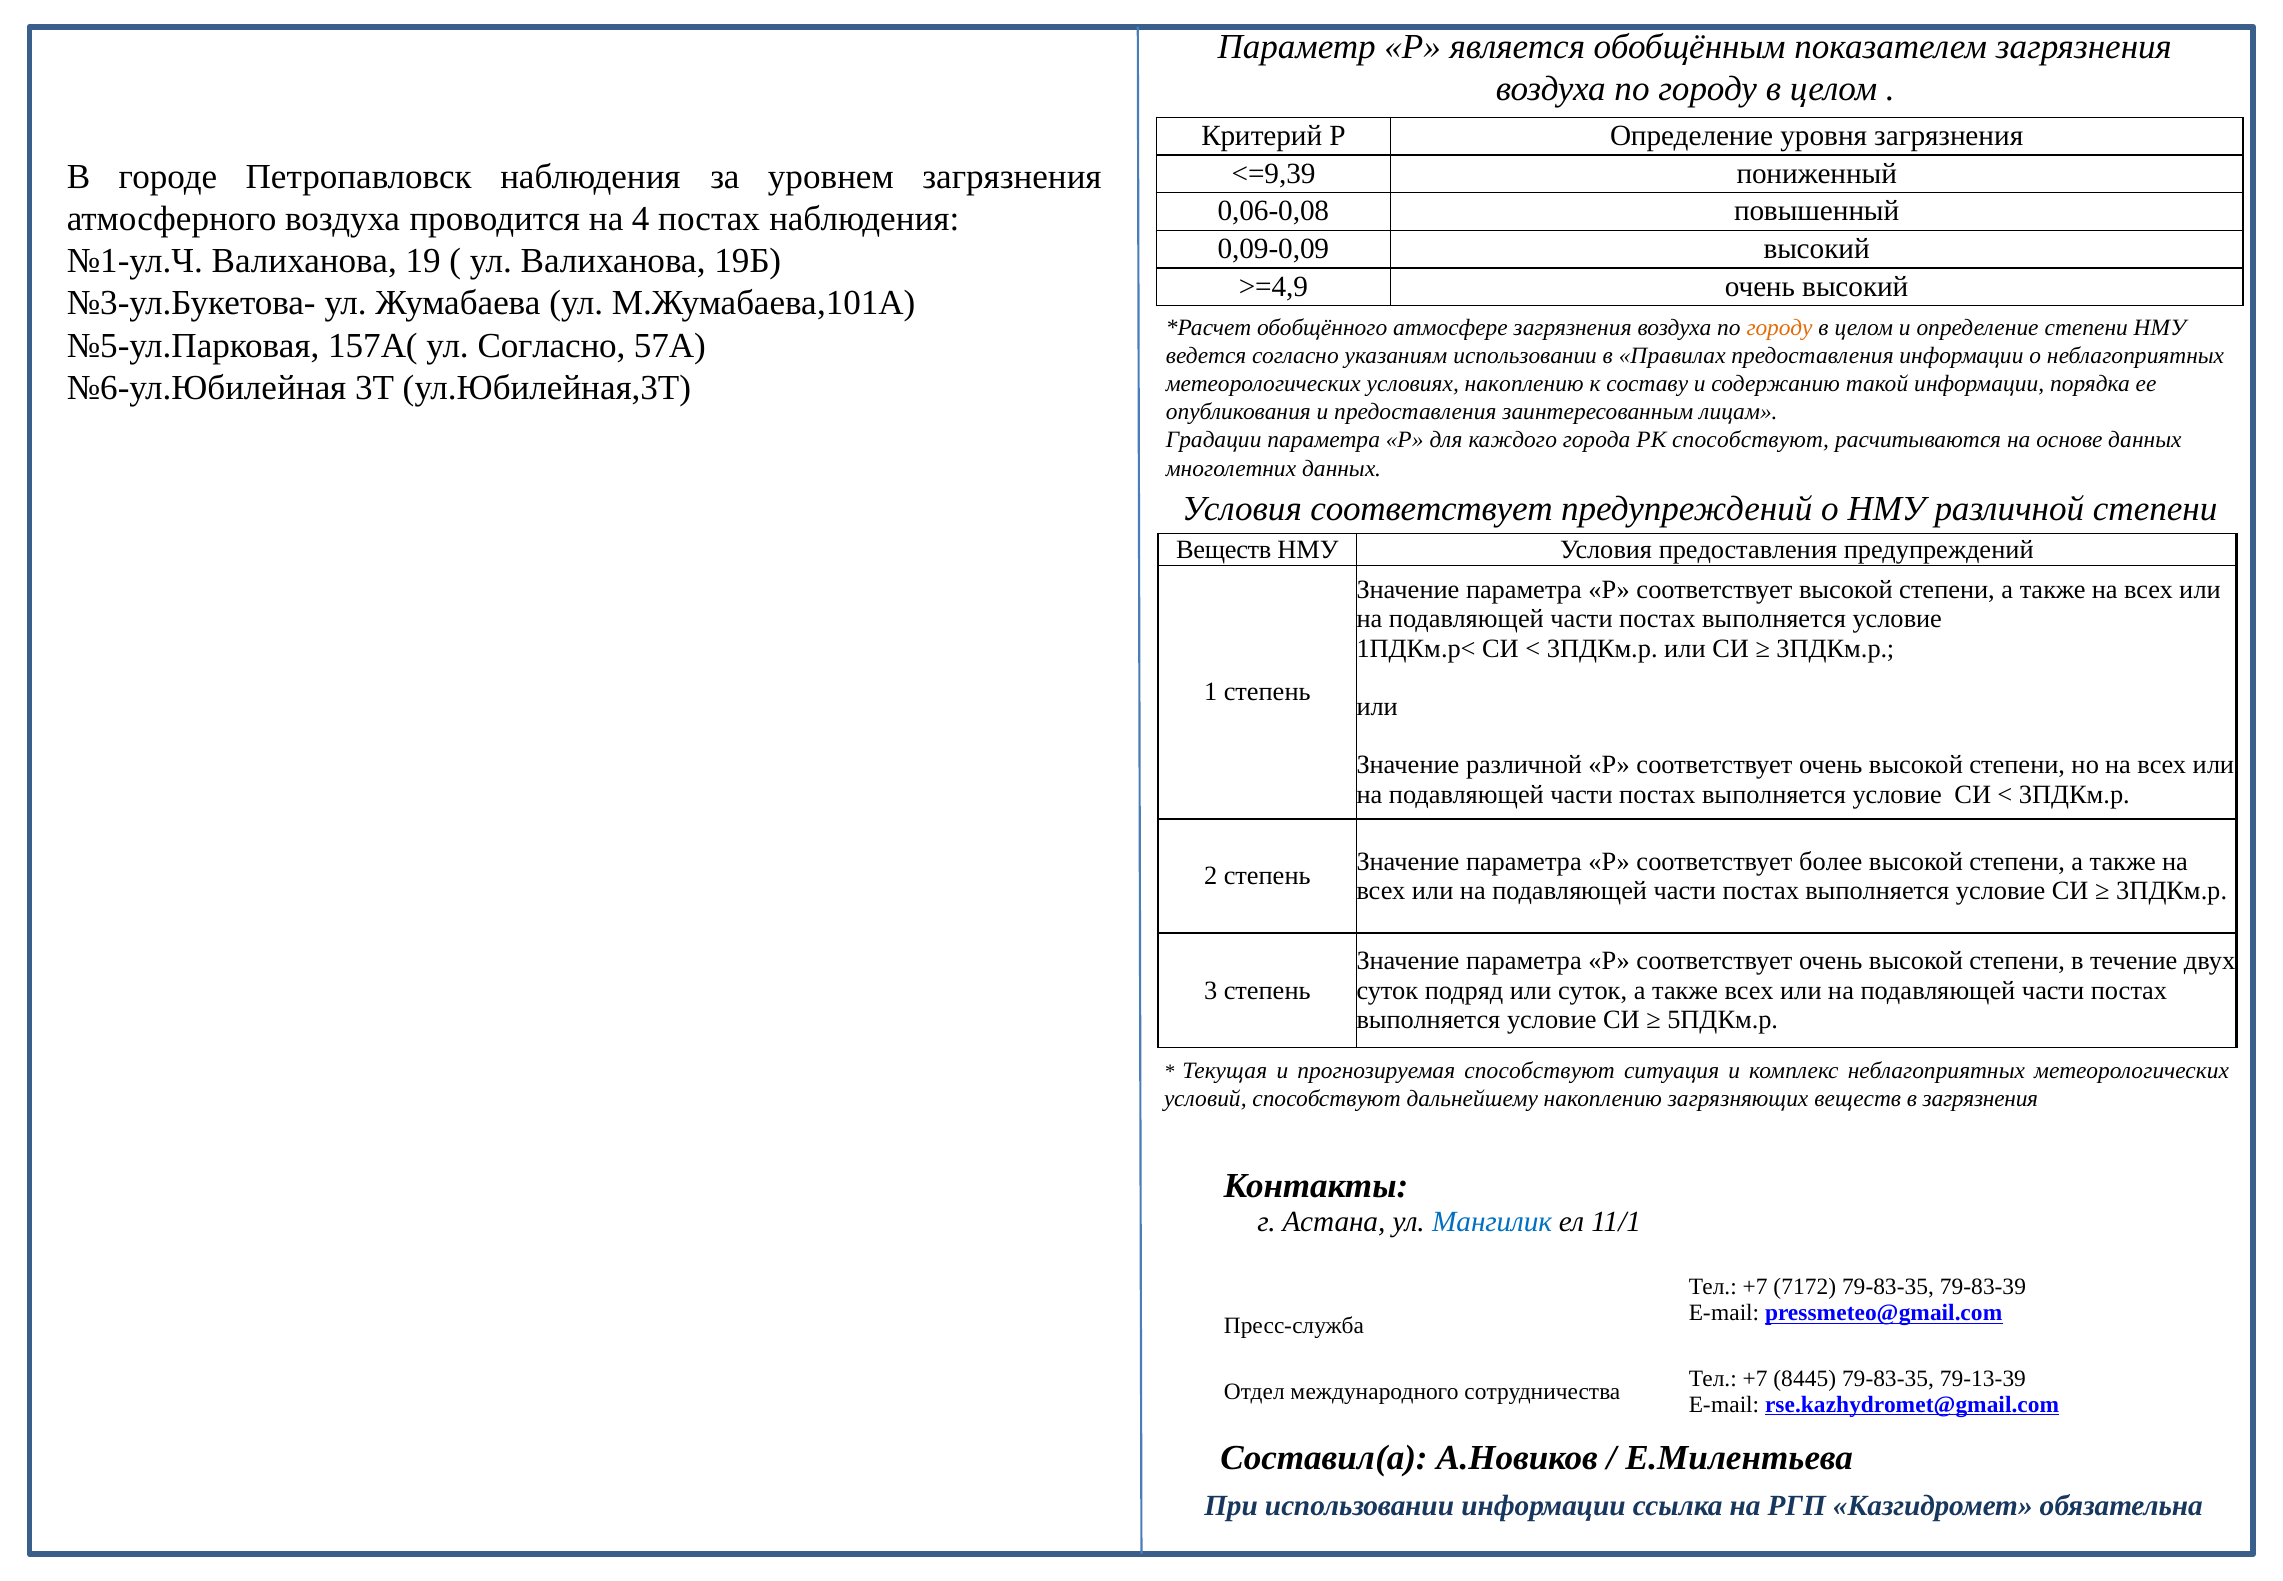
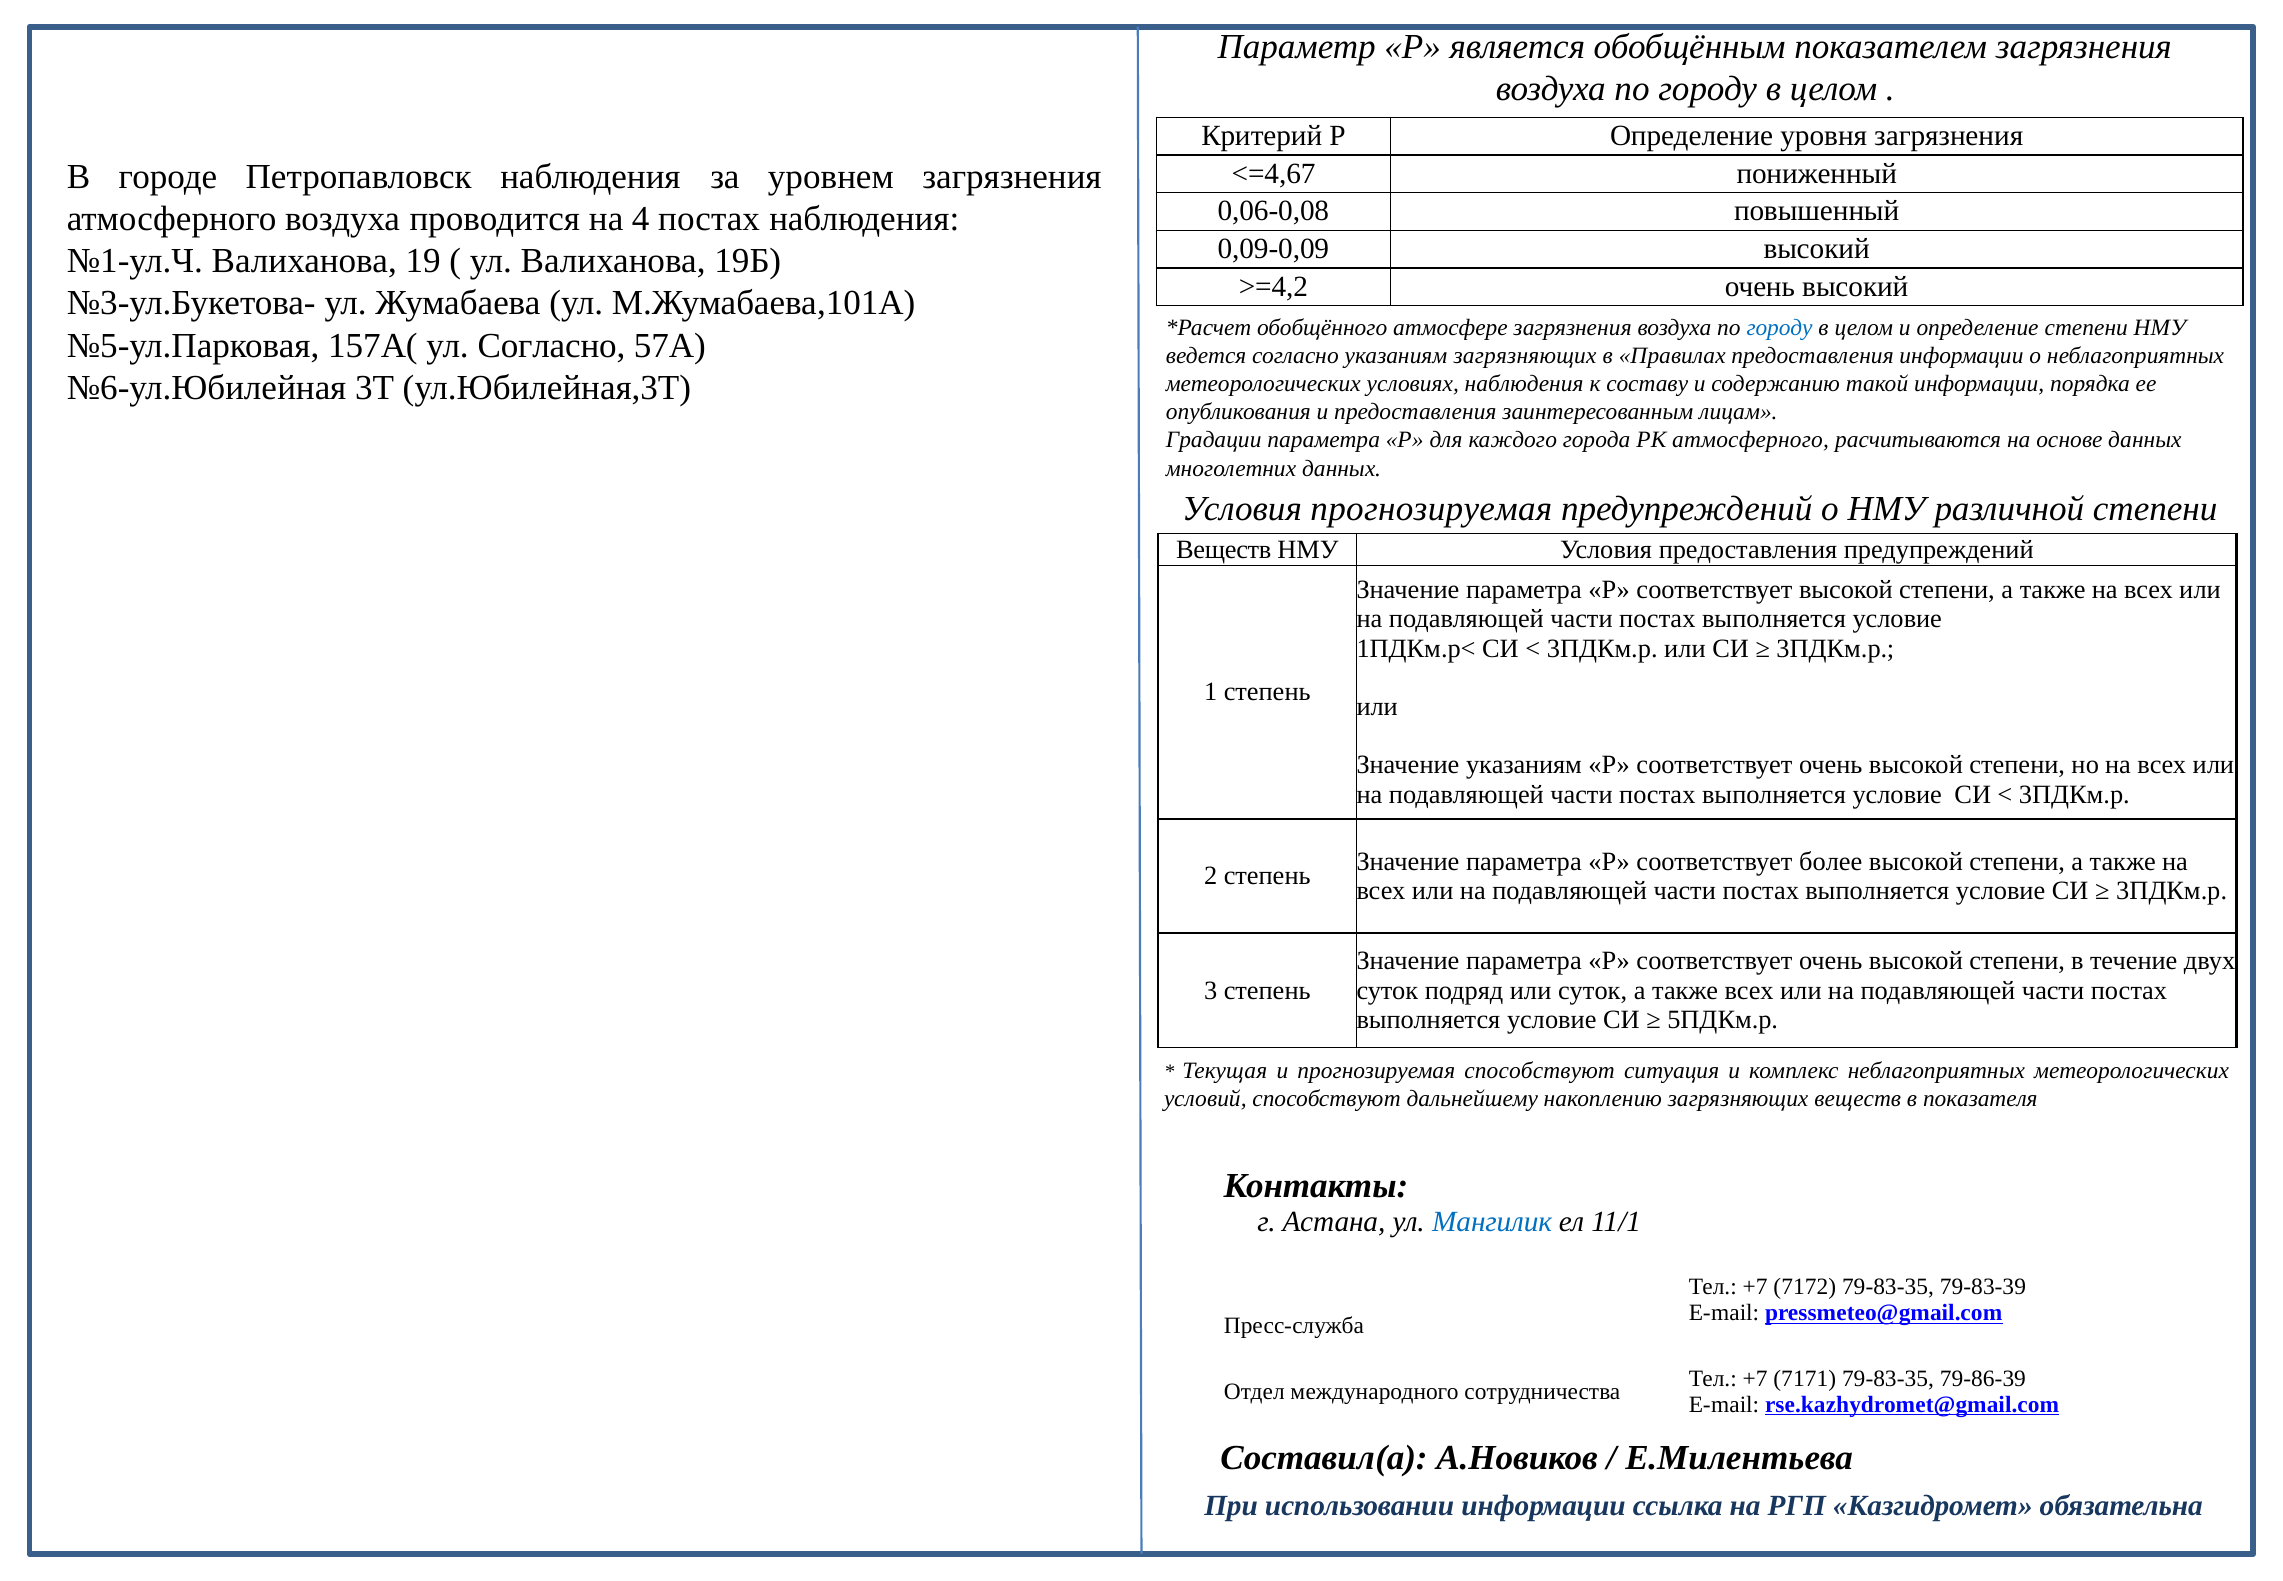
<=9,39: <=9,39 -> <=4,67
>=4,9: >=4,9 -> >=4,2
городу at (1780, 328) colour: orange -> blue
указаниям использовании: использовании -> загрязняющих
условиях накоплению: накоплению -> наблюдения
РК способствуют: способствуют -> атмосферного
Условия соответствует: соответствует -> прогнозируемая
Значение различной: различной -> указаниям
в загрязнения: загрязнения -> показателя
8445: 8445 -> 7171
79-13-39: 79-13-39 -> 79-86-39
